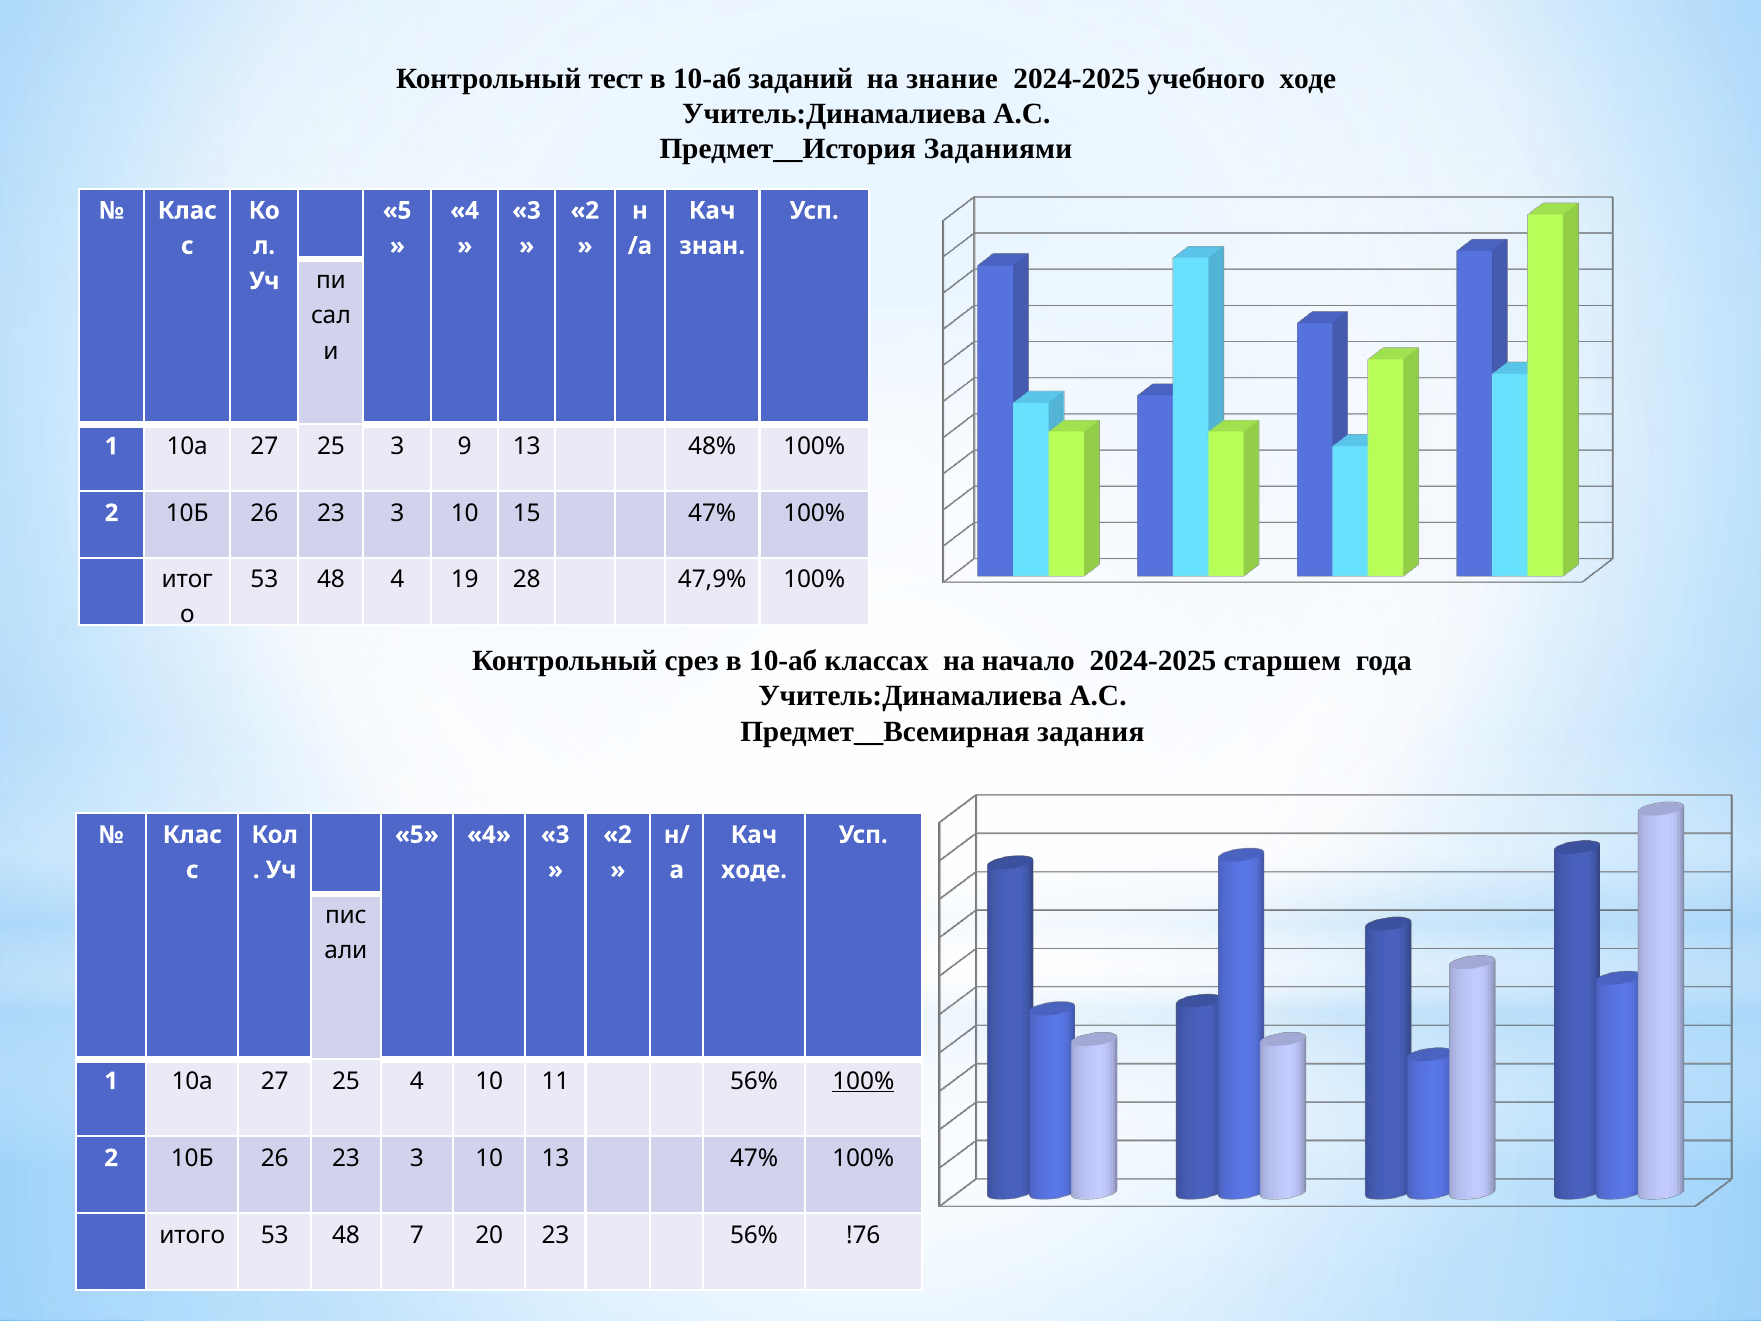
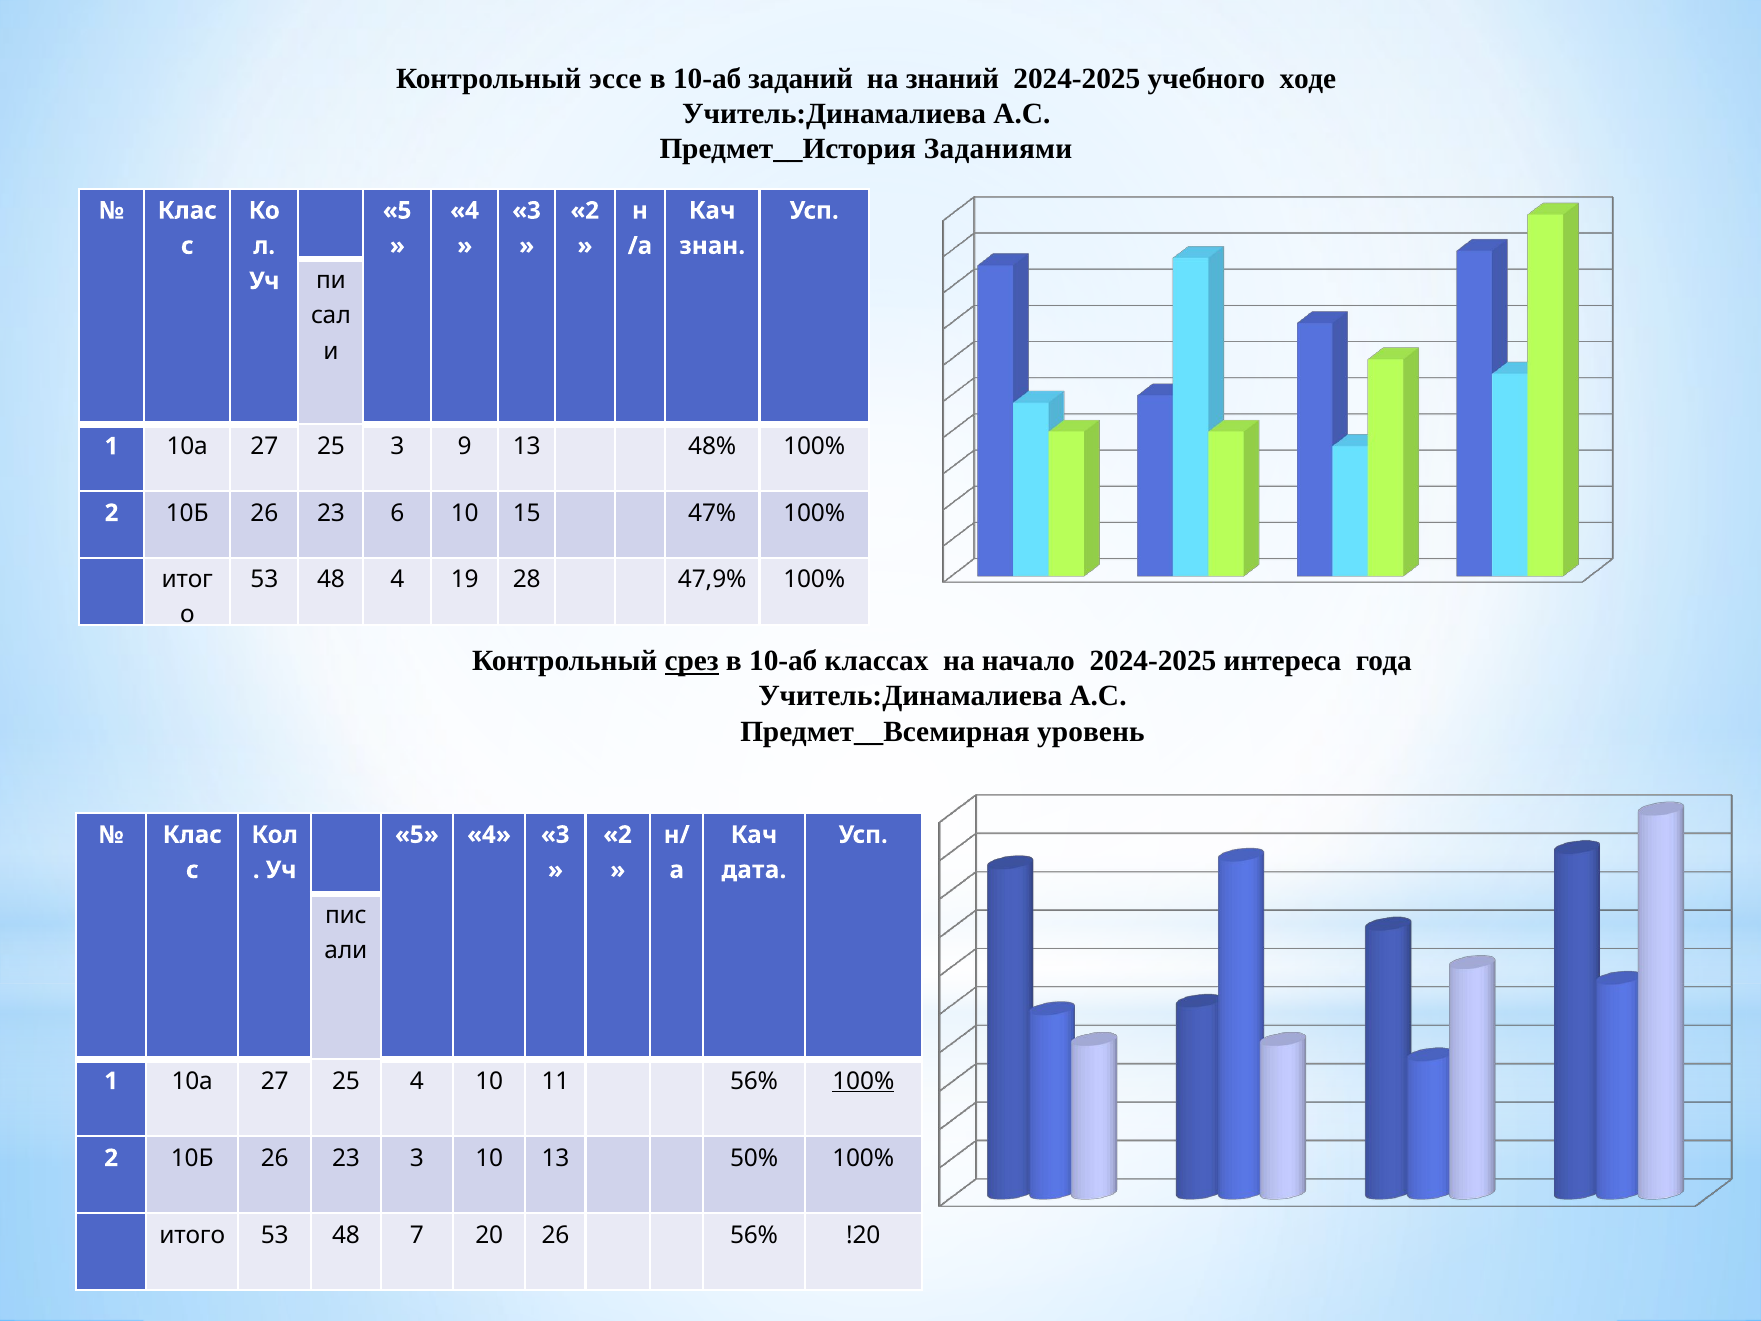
тест: тест -> эссе
знание: знание -> знаний
3 at (397, 513): 3 -> 6
срез underline: none -> present
старшем: старшем -> интереса
задания: задания -> уровень
ходе at (754, 870): ходе -> дата
13 47%: 47% -> 50%
20 23: 23 -> 26
!76: !76 -> !20
